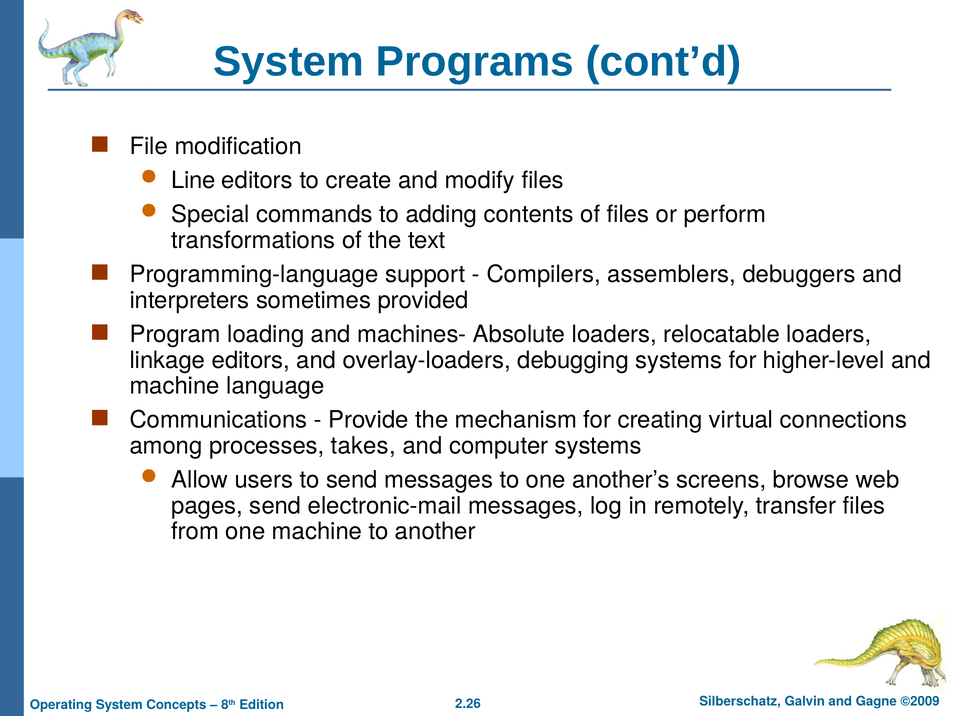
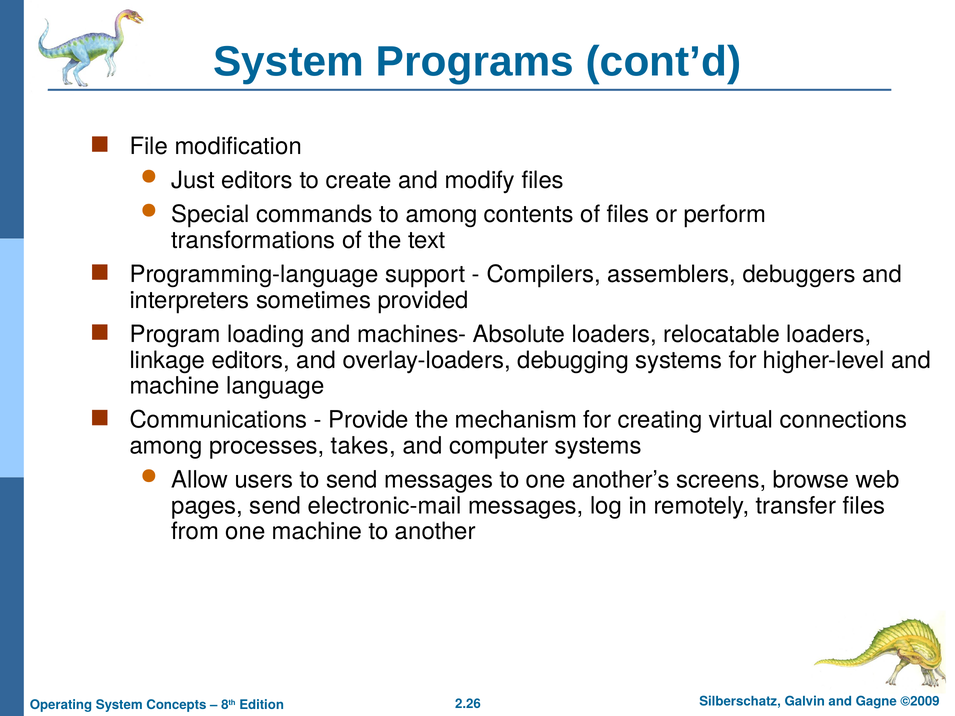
Line: Line -> Just
to adding: adding -> among
